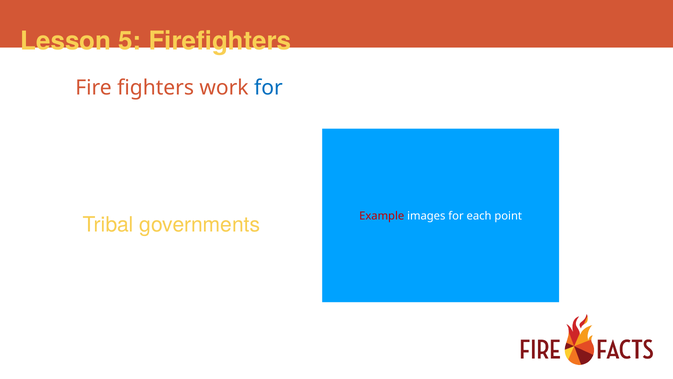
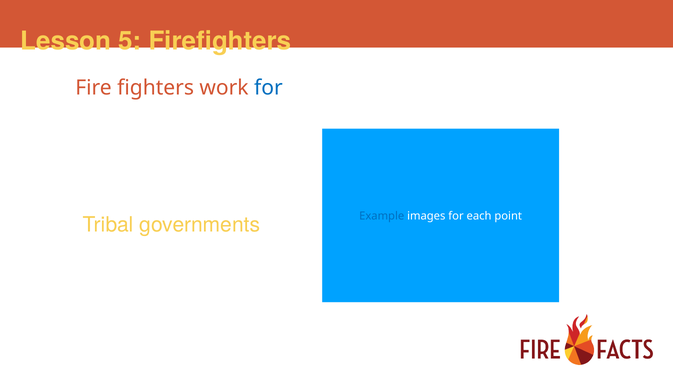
Example colour: red -> blue
